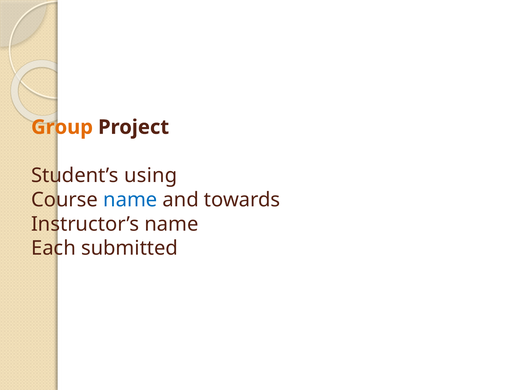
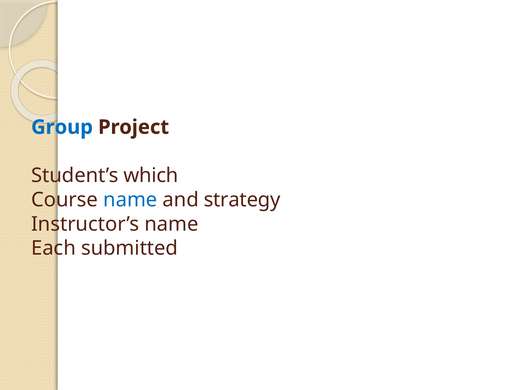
Group colour: orange -> blue
using: using -> which
towards: towards -> strategy
